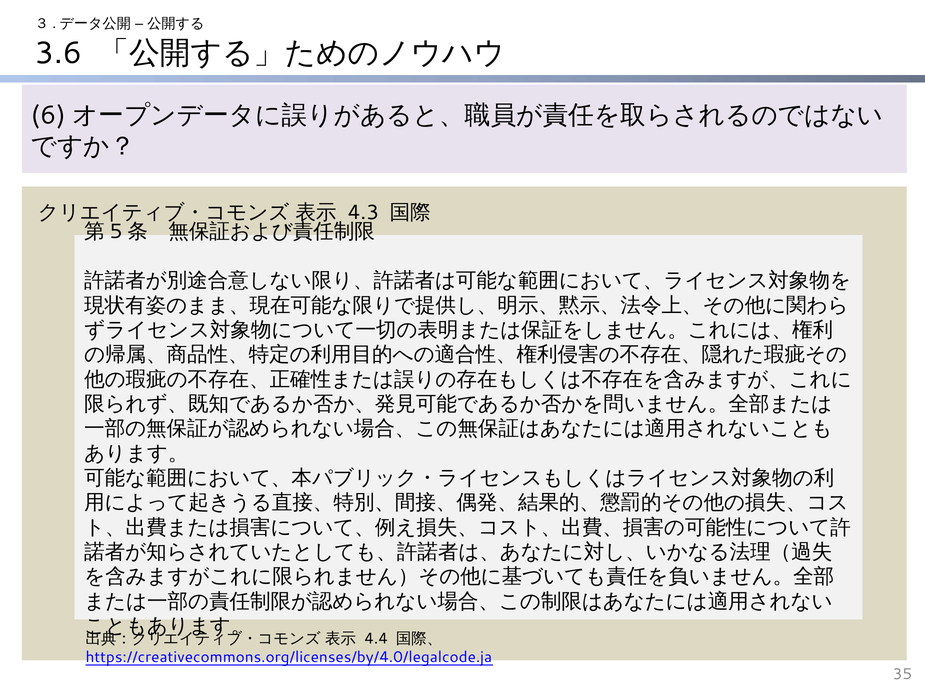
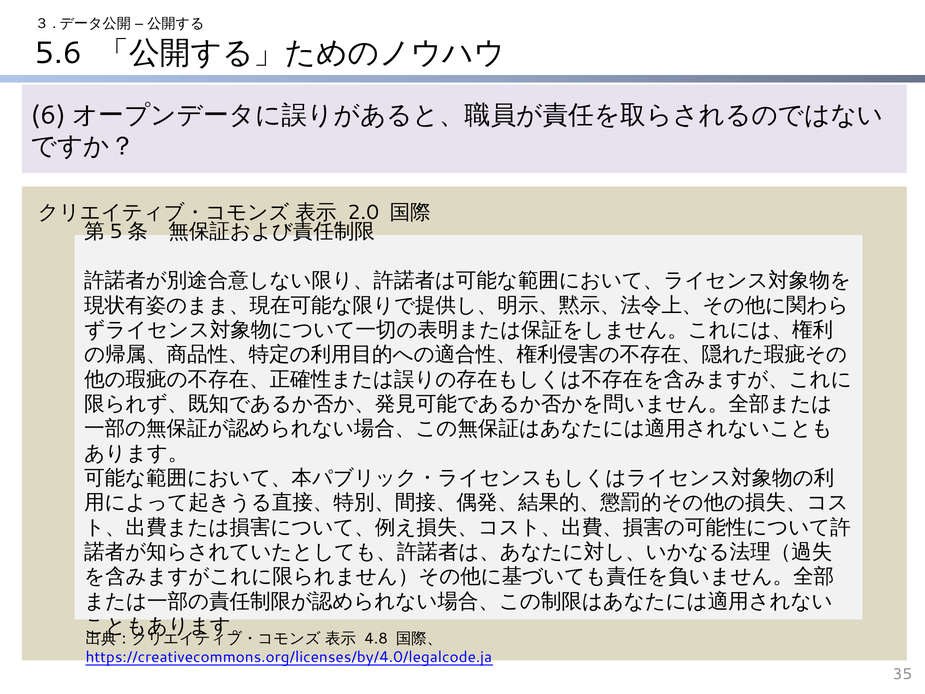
3.6: 3.6 -> 5.6
4.3: 4.3 -> 2.0
4.4: 4.4 -> 4.8
